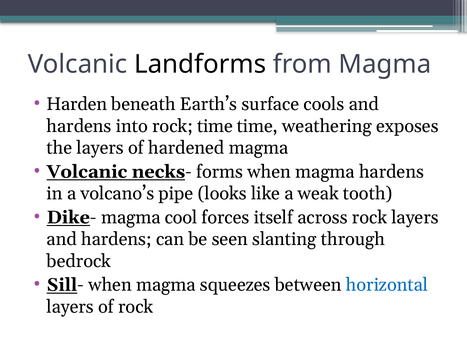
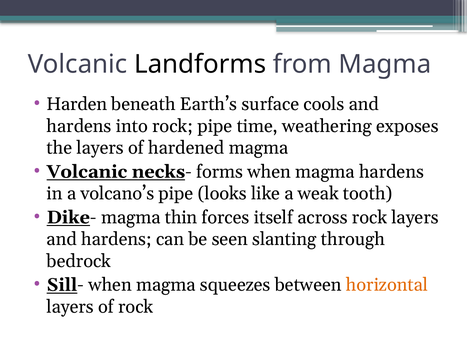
rock time: time -> pipe
cool: cool -> thin
horizontal colour: blue -> orange
